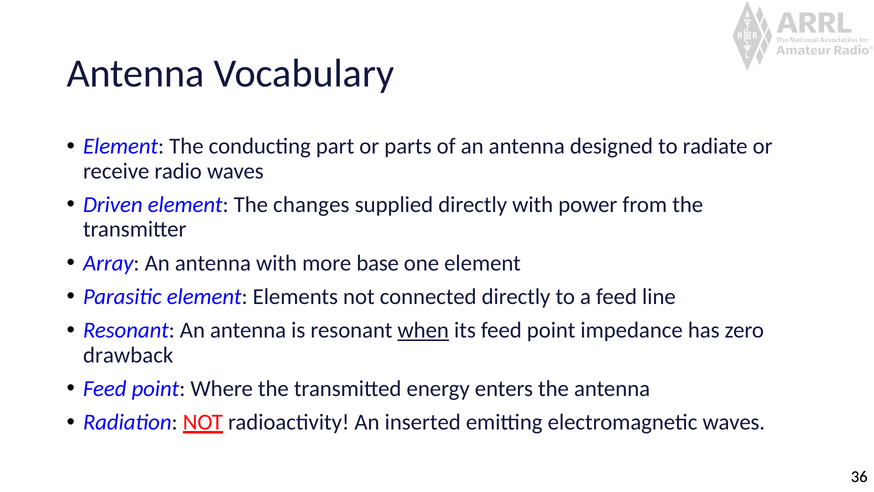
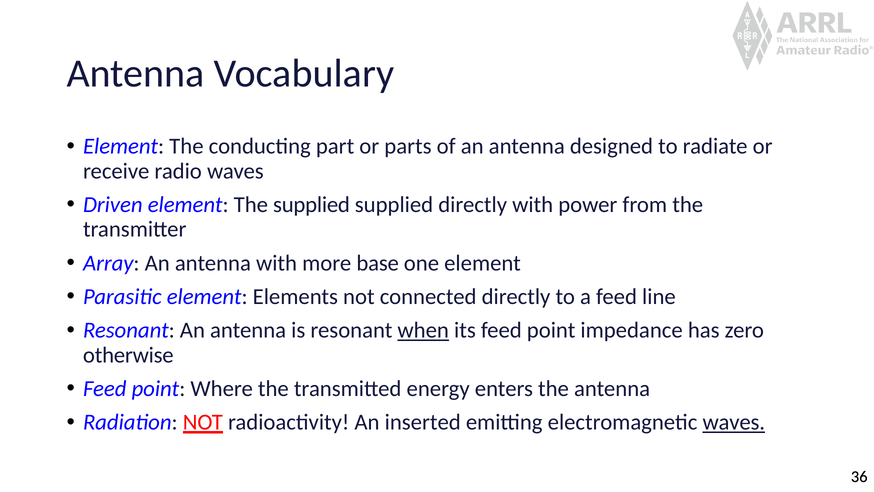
The changes: changes -> supplied
drawback: drawback -> otherwise
waves at (734, 422) underline: none -> present
